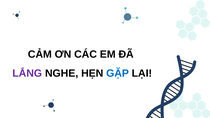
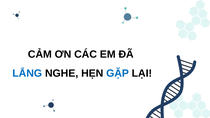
LẮNG colour: purple -> blue
